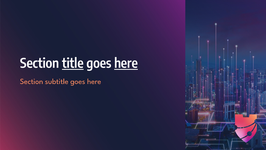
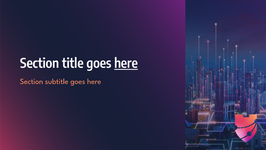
title underline: present -> none
